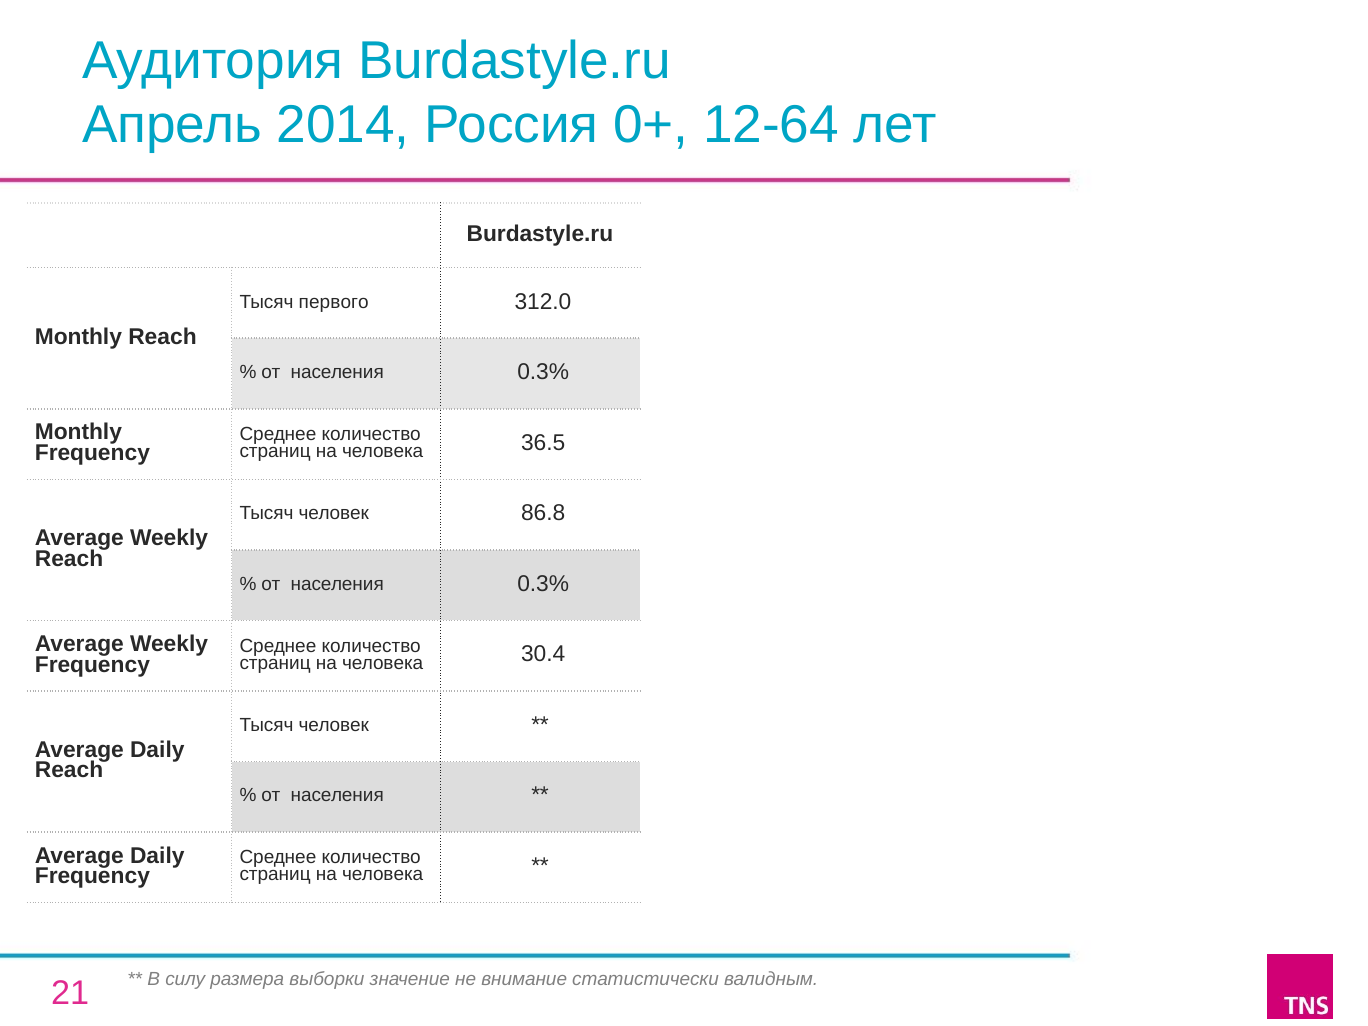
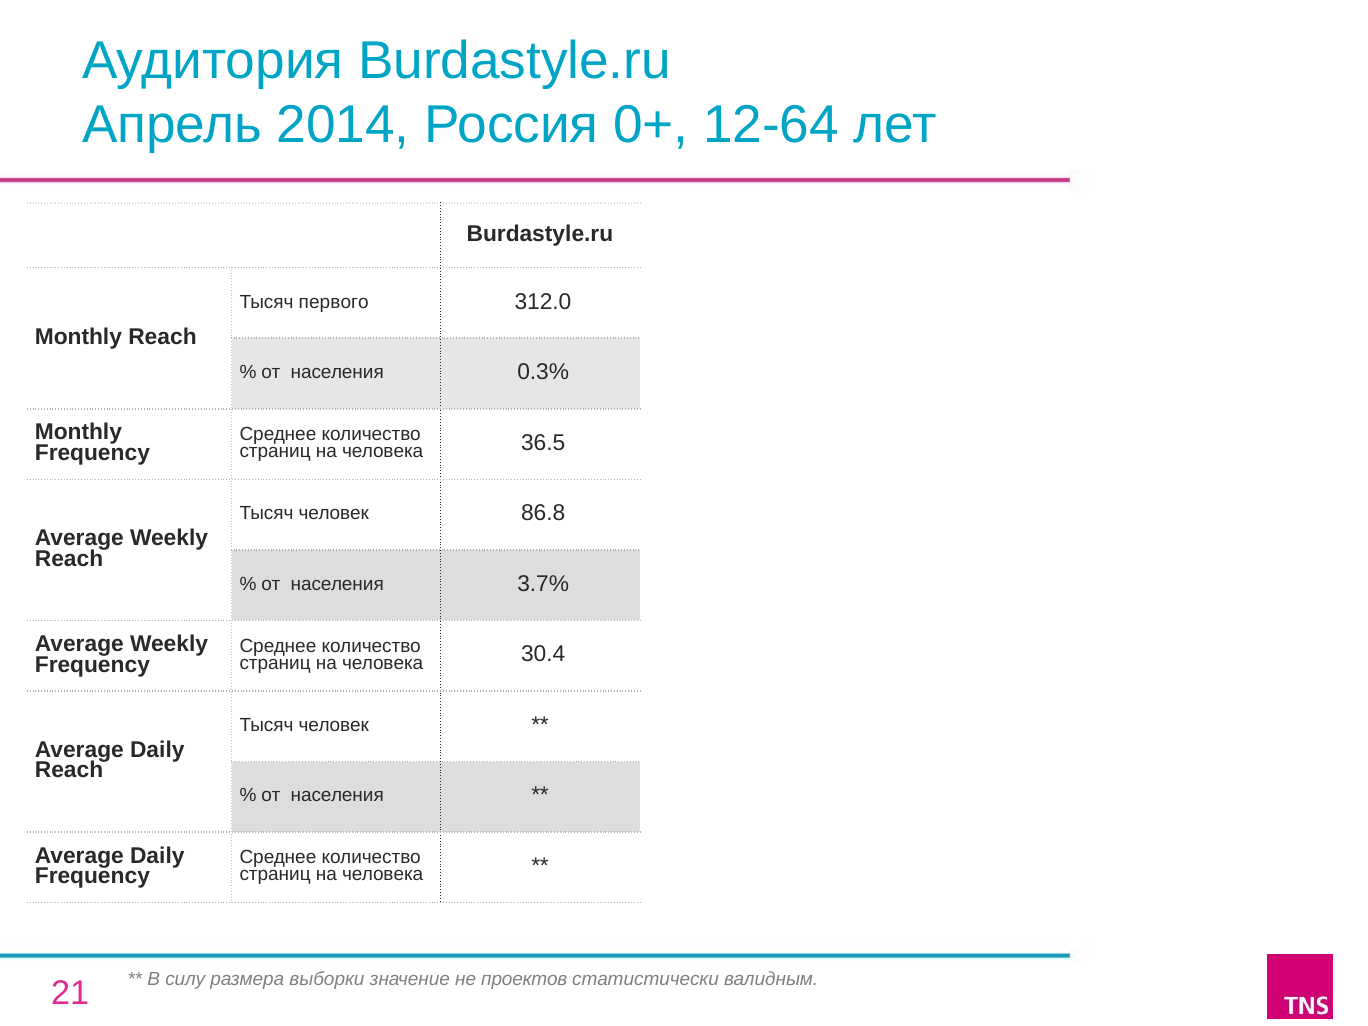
0.3% at (543, 584): 0.3% -> 3.7%
внимание: внимание -> проектов
